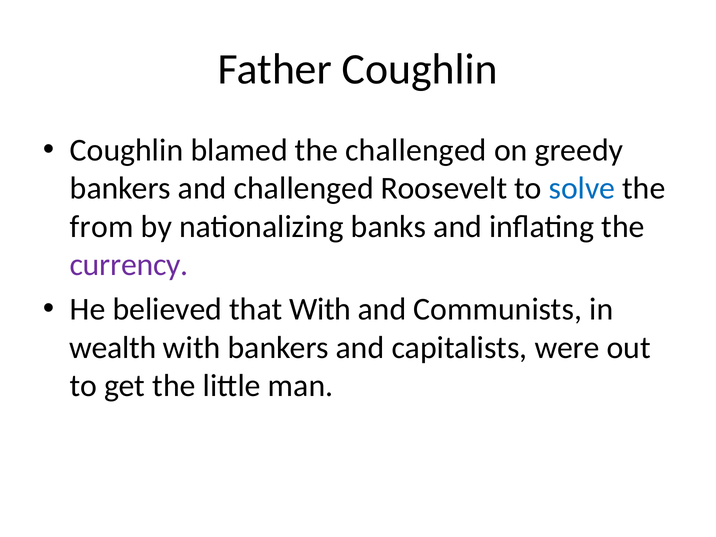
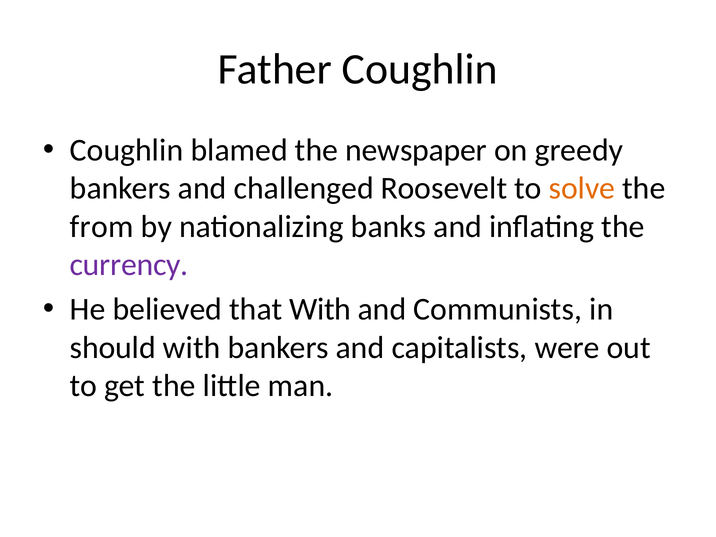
the challenged: challenged -> newspaper
solve colour: blue -> orange
wealth: wealth -> should
